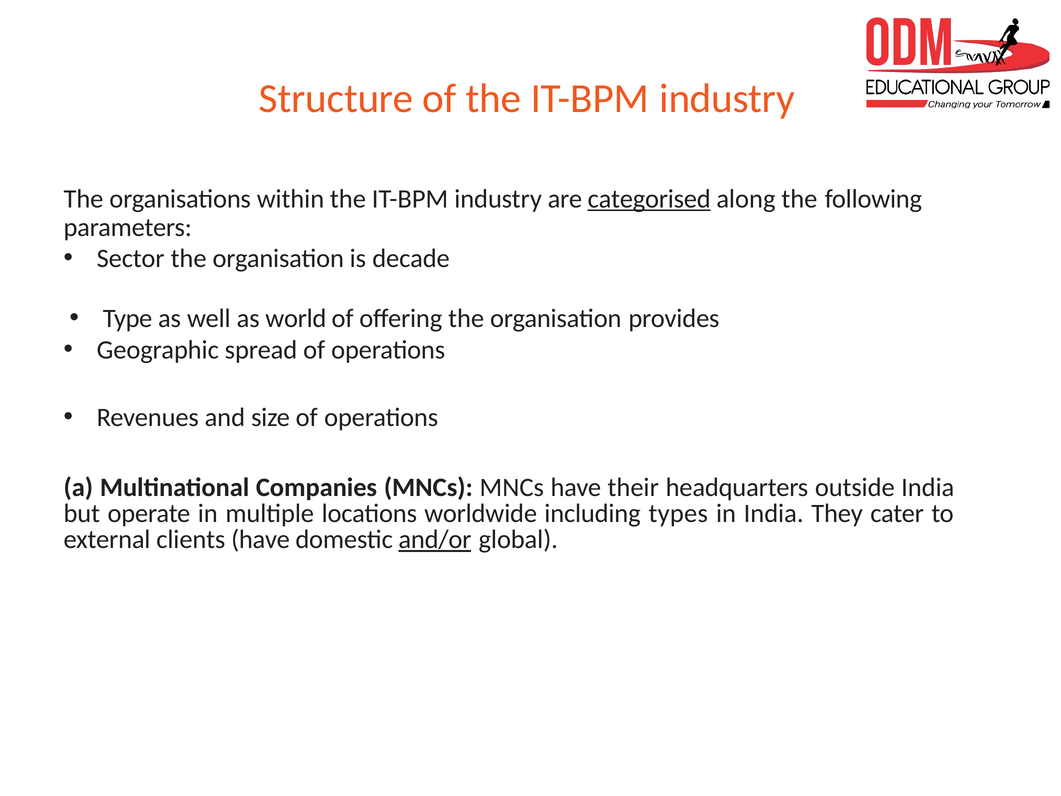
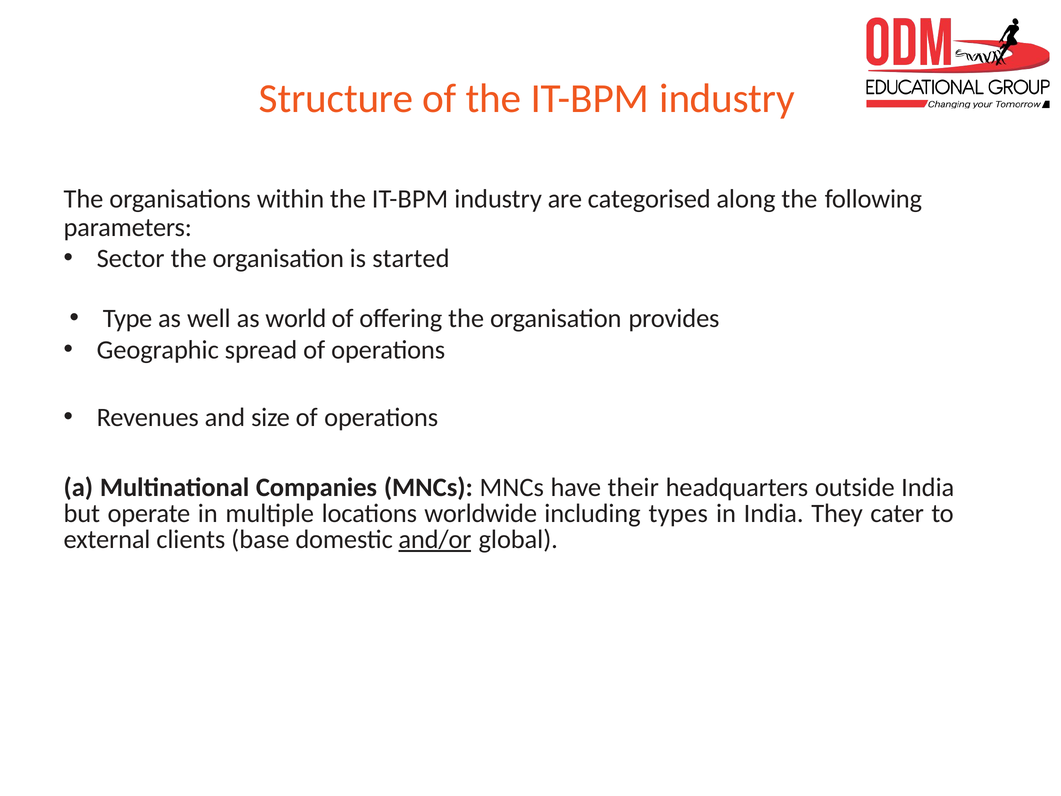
categorised underline: present -> none
decade: decade -> started
clients have: have -> base
